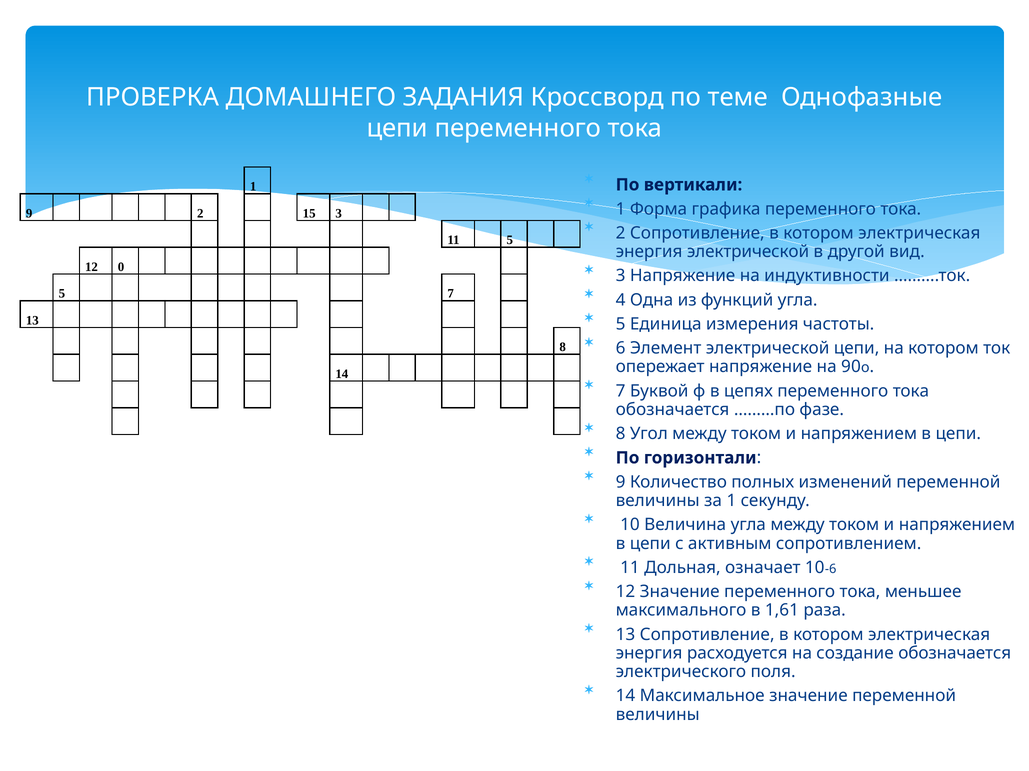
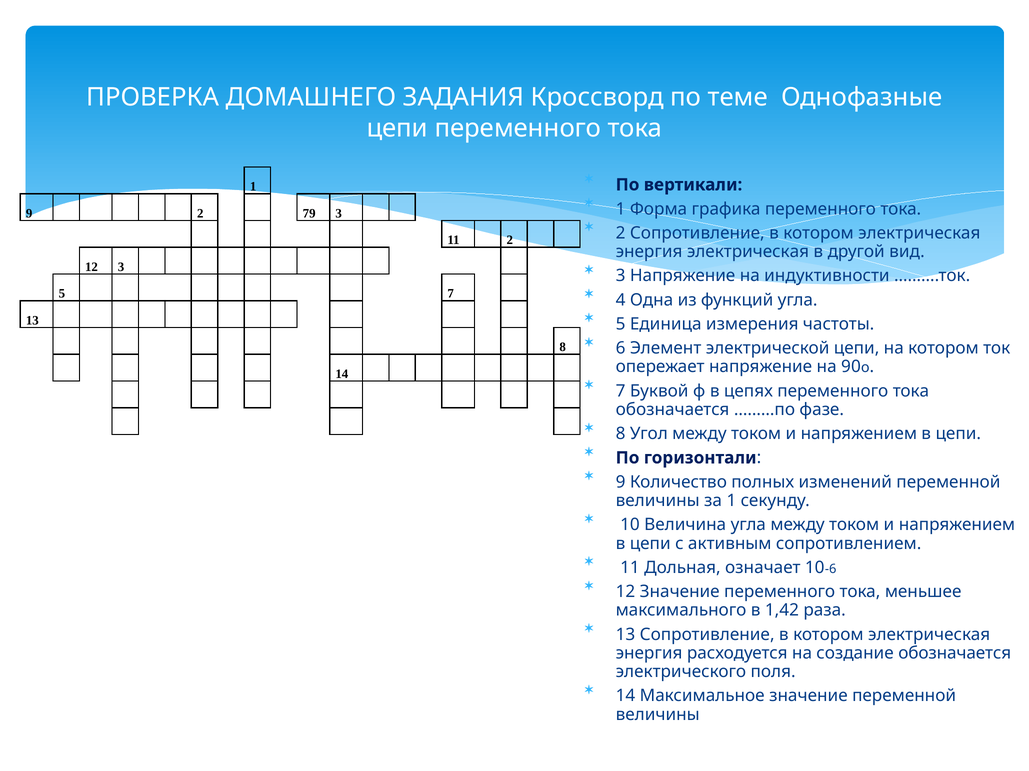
15: 15 -> 79
11 5: 5 -> 2
энергия электрической: электрической -> электрическая
12 0: 0 -> 3
1,61: 1,61 -> 1,42
